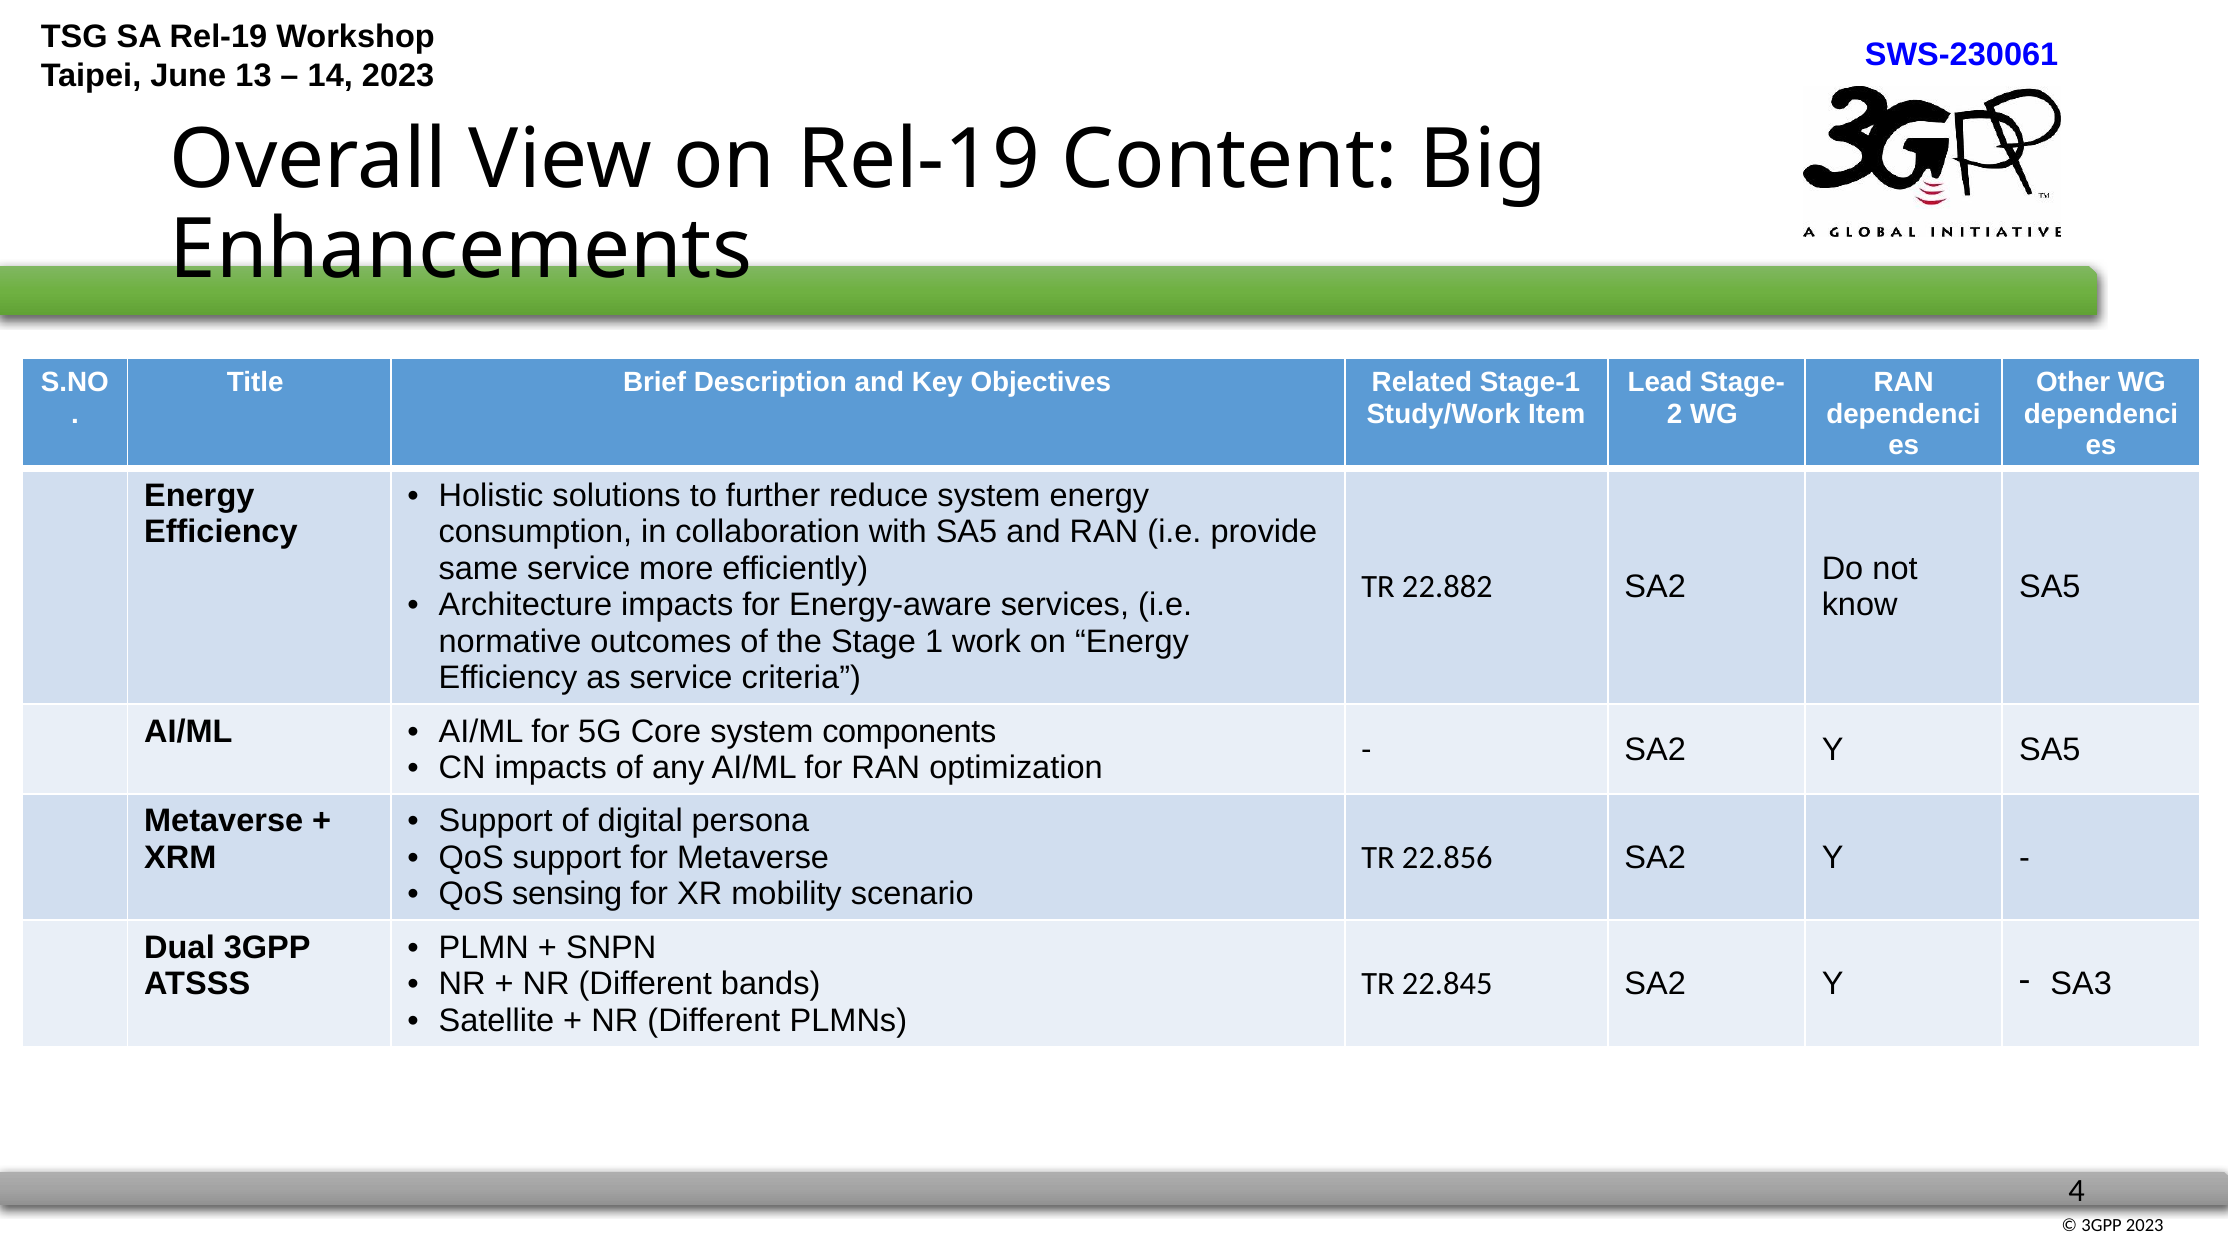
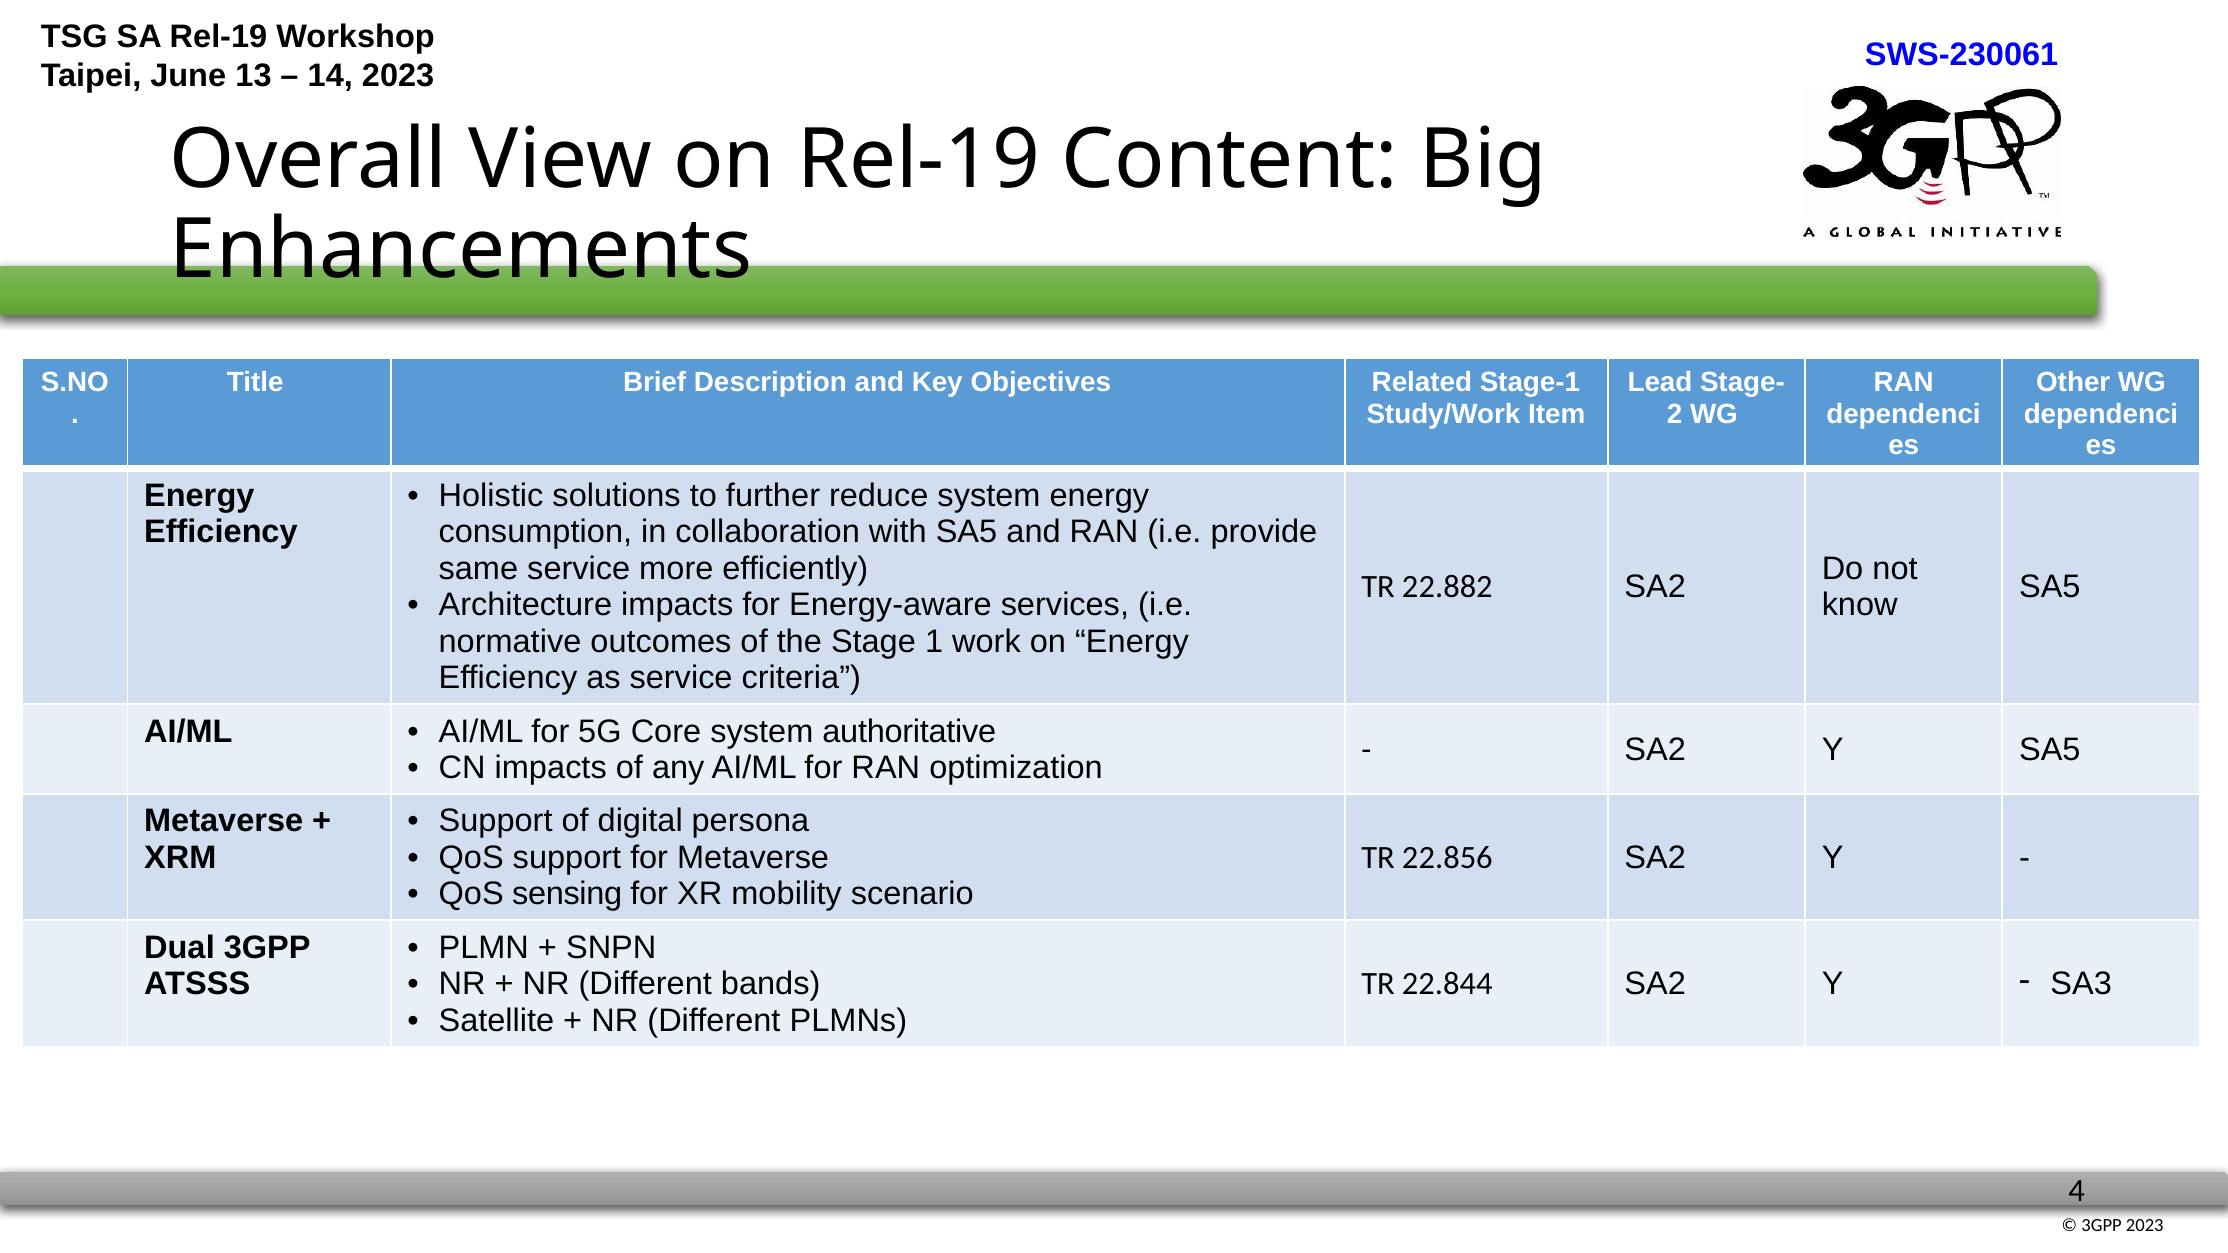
components: components -> authoritative
22.845: 22.845 -> 22.844
